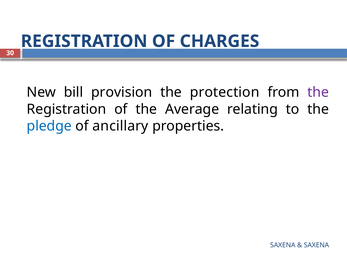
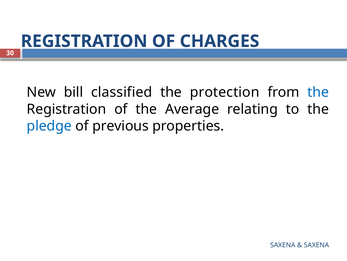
provision: provision -> classified
the at (318, 92) colour: purple -> blue
ancillary: ancillary -> previous
